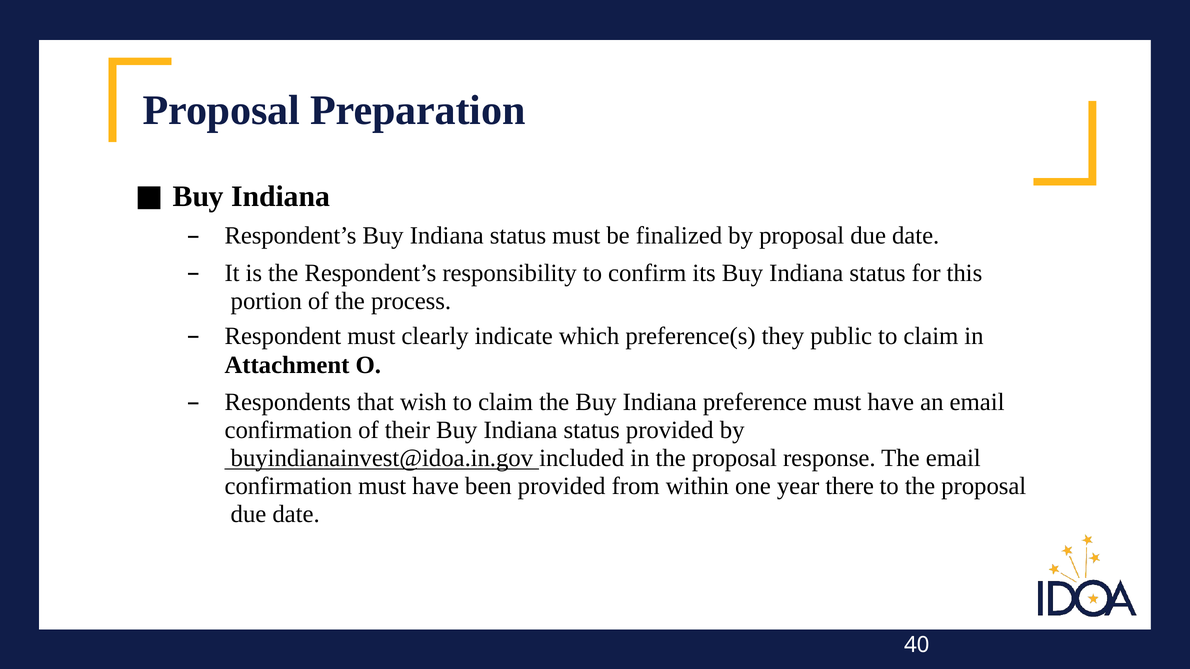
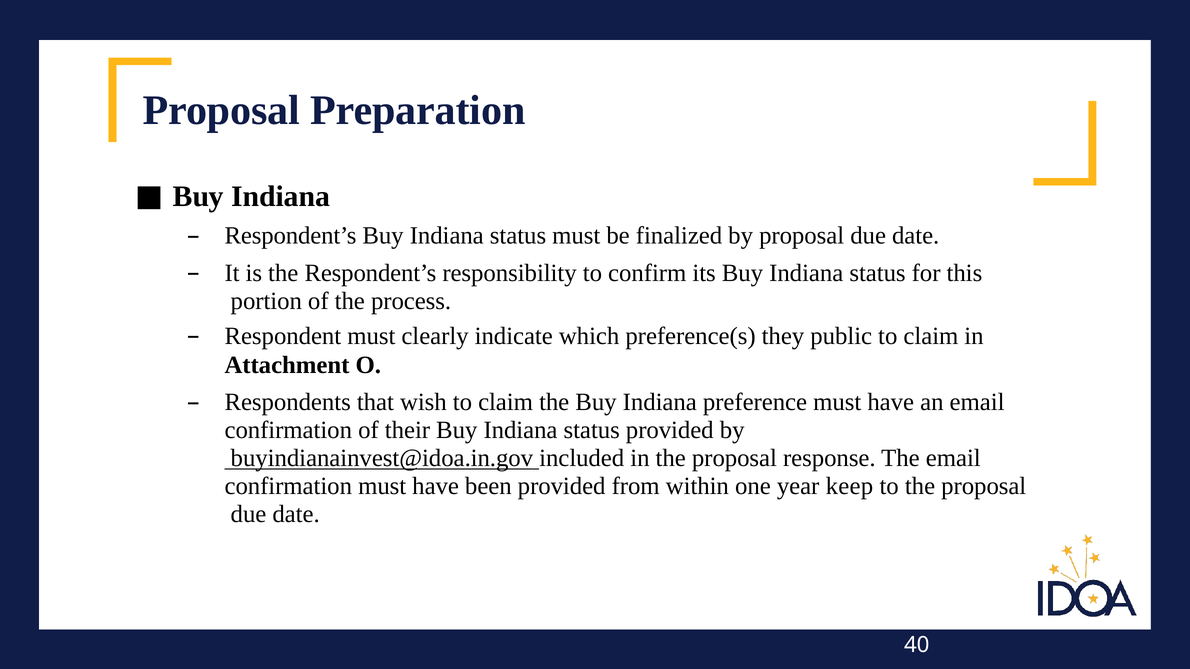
there: there -> keep
